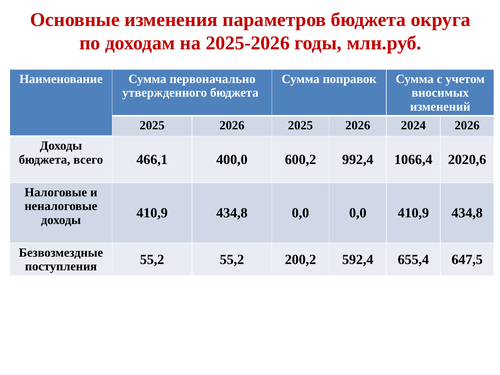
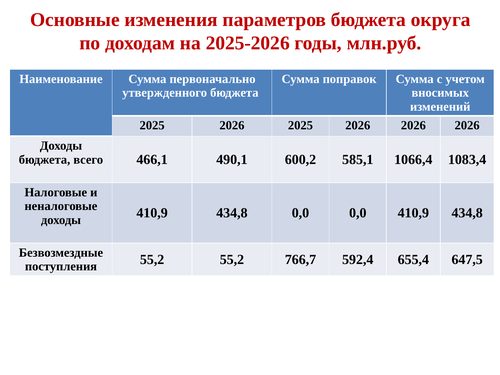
2025 2026 2024: 2024 -> 2026
400,0: 400,0 -> 490,1
992,4: 992,4 -> 585,1
2020,6: 2020,6 -> 1083,4
200,2: 200,2 -> 766,7
